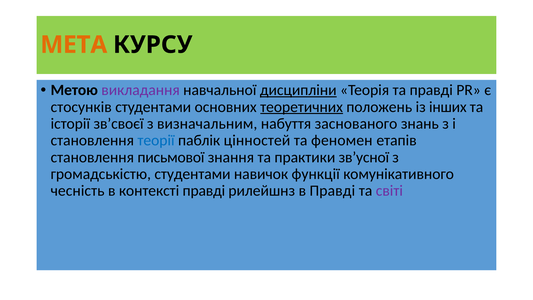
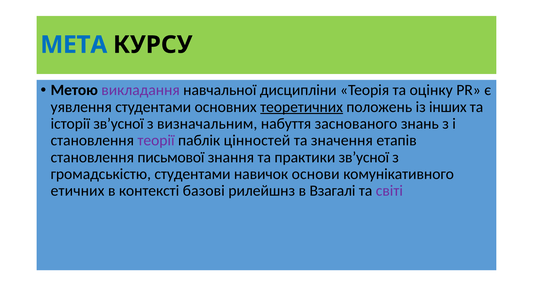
МЕТА colour: orange -> blue
дисципліни underline: present -> none
та правді: правді -> оцінку
стосунків: стосунків -> уявлення
історії зв’своєї: зв’своєї -> зв’усної
теорії colour: blue -> purple
феномен: феномен -> значення
функції: функції -> основи
чесність: чесність -> етичних
контексті правді: правді -> базові
в Правді: Правді -> Взагалі
